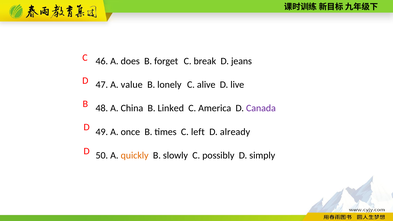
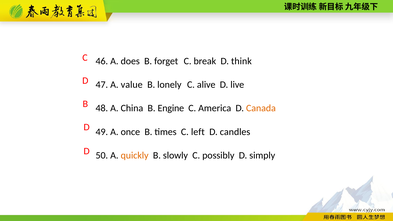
jeans: jeans -> think
Linked: Linked -> Engine
Canada colour: purple -> orange
already: already -> candles
